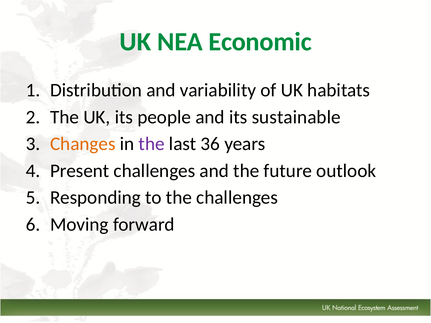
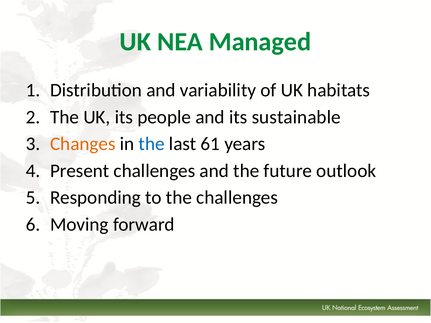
Economic: Economic -> Managed
the at (152, 144) colour: purple -> blue
36: 36 -> 61
